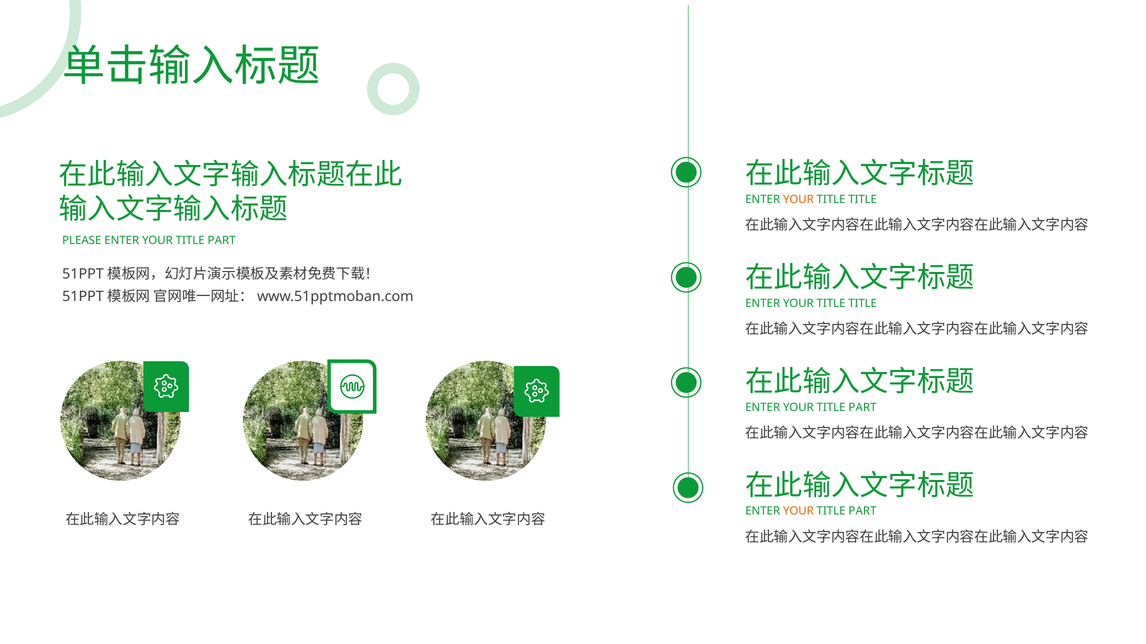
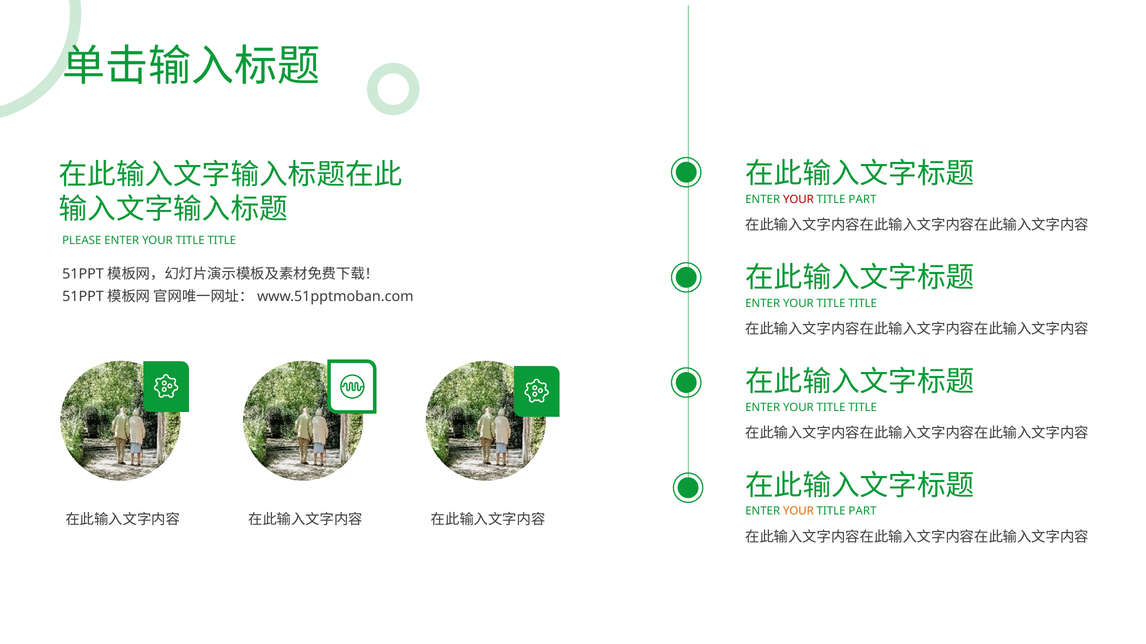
YOUR at (798, 200) colour: orange -> red
TITLE at (863, 200): TITLE -> PART
PART at (222, 241): PART -> TITLE
PART at (863, 408): PART -> TITLE
